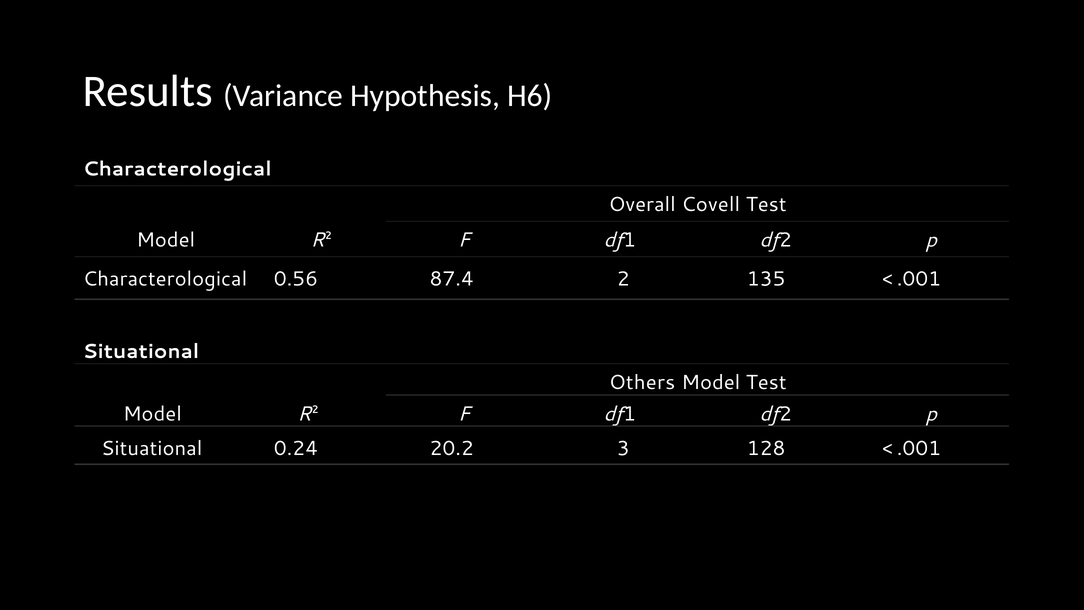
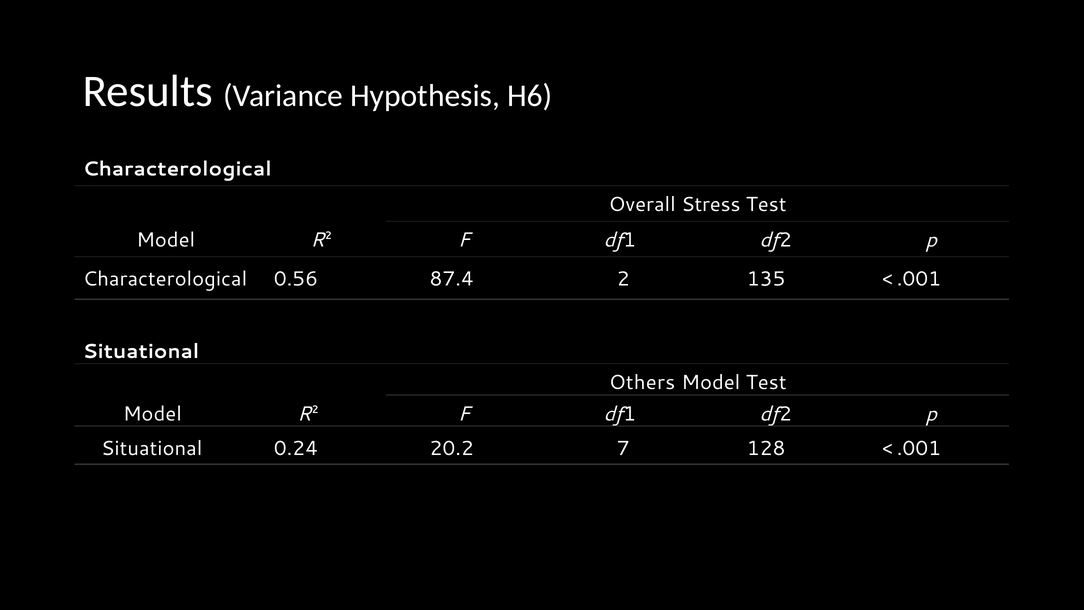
Covell: Covell -> Stress
3: 3 -> 7
